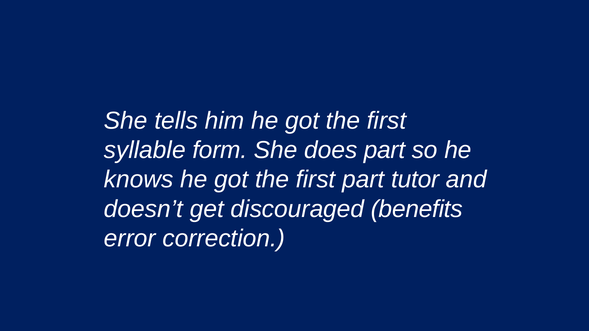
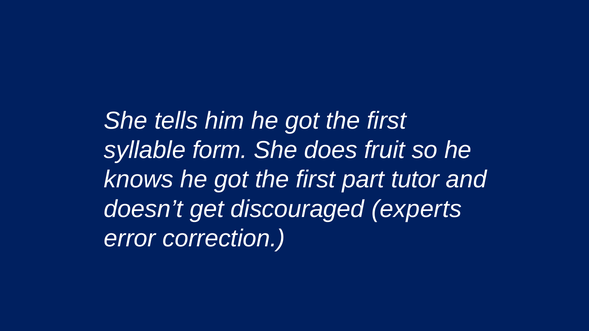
does part: part -> fruit
benefits: benefits -> experts
